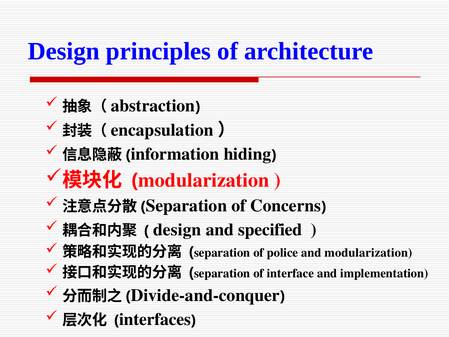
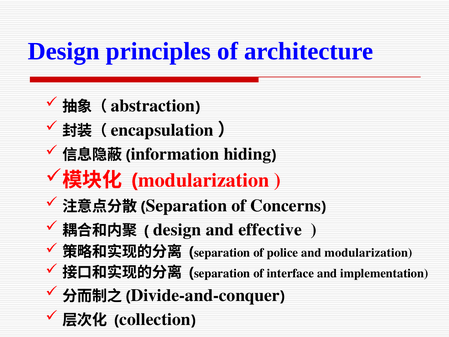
specified: specified -> effective
interfaces: interfaces -> collection
